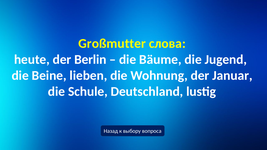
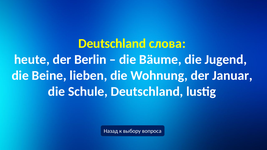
Großmutter at (112, 44): Großmutter -> Deutschland
